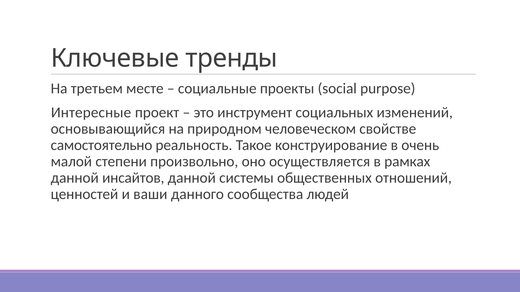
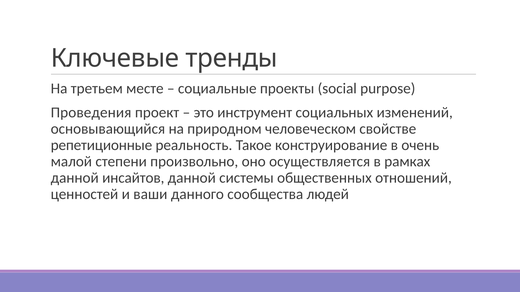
Интересные: Интересные -> Проведения
самостоятельно: самостоятельно -> репетиционные
